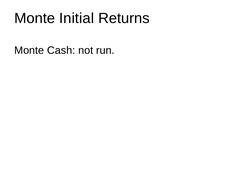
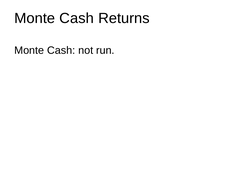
Initial at (77, 18): Initial -> Cash
